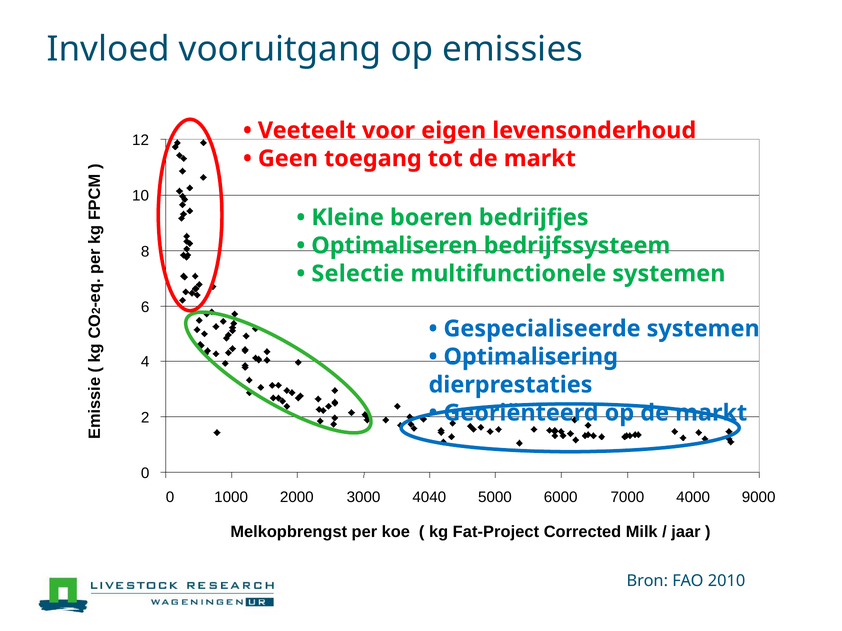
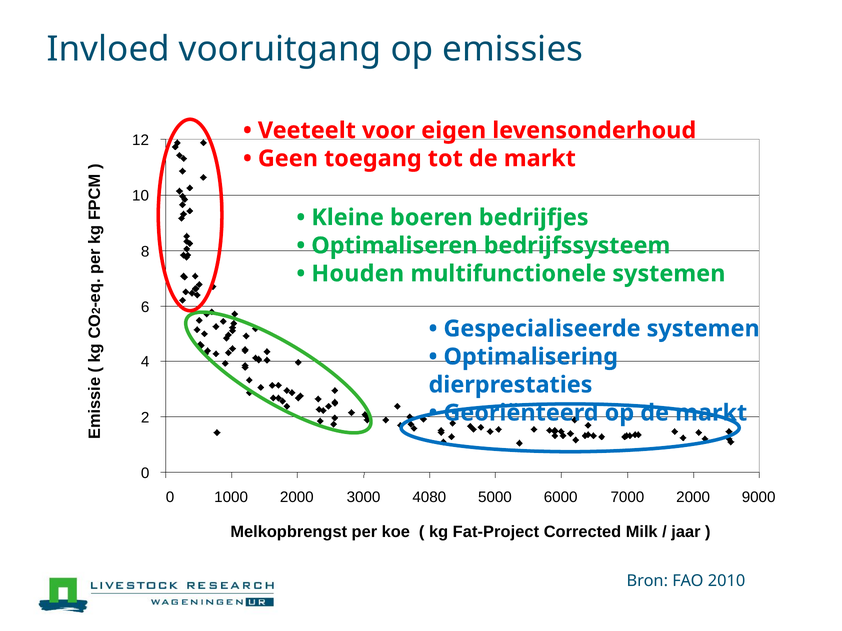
Selectie: Selectie -> Houden
4040: 4040 -> 4080
7000 4000: 4000 -> 2000
